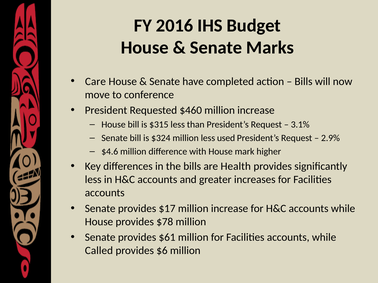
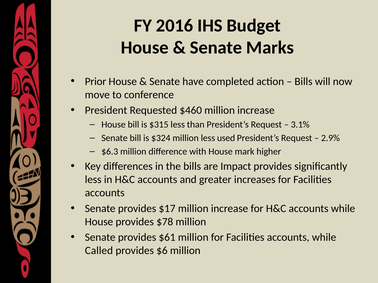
Care: Care -> Prior
$4.6: $4.6 -> $6.3
Health: Health -> Impact
